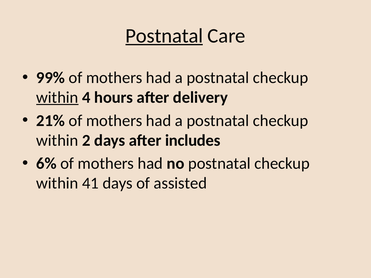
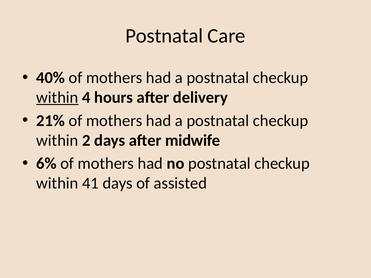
Postnatal at (164, 36) underline: present -> none
99%: 99% -> 40%
includes: includes -> midwife
